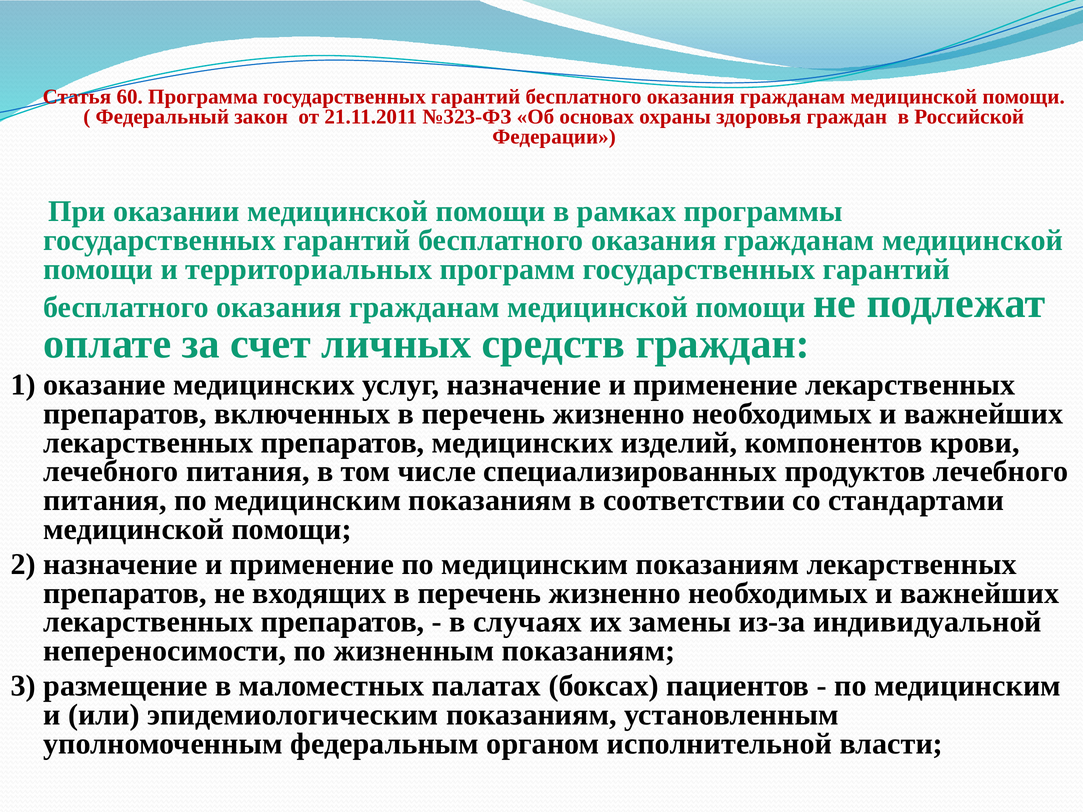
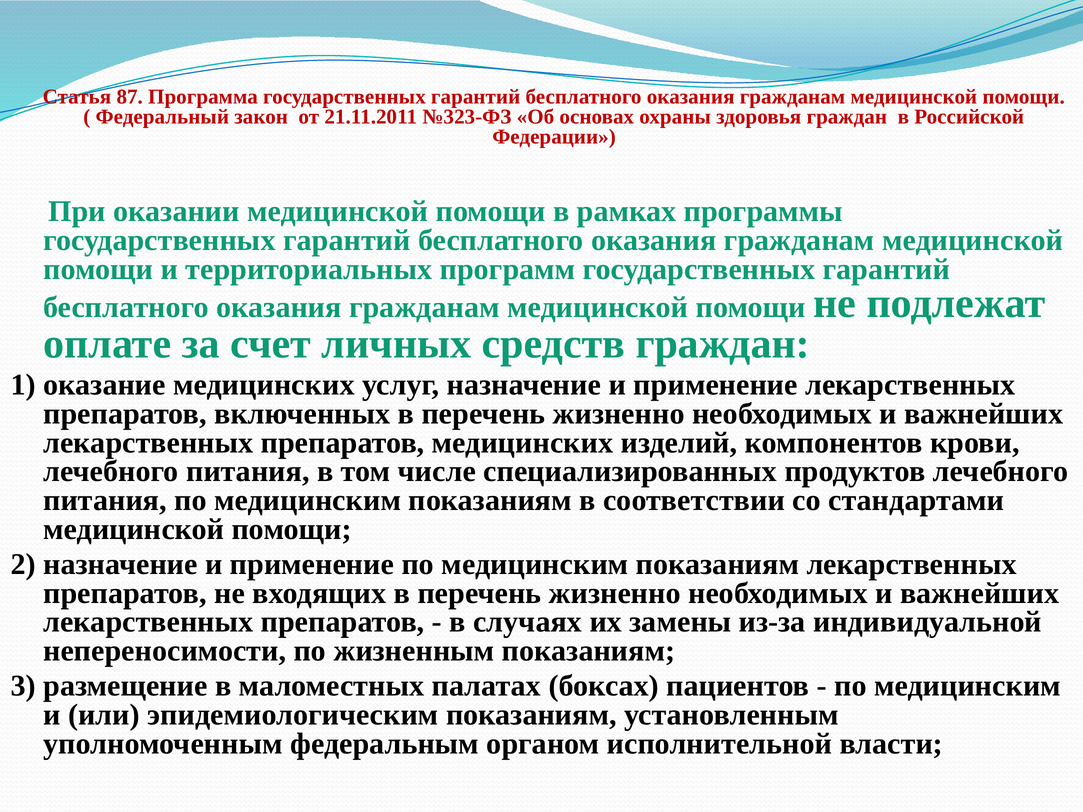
60: 60 -> 87
